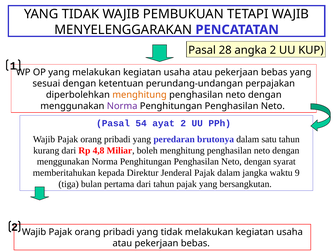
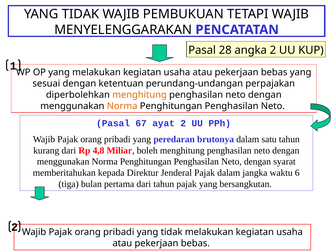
Norma at (122, 106) colour: purple -> orange
54: 54 -> 67
9: 9 -> 6
